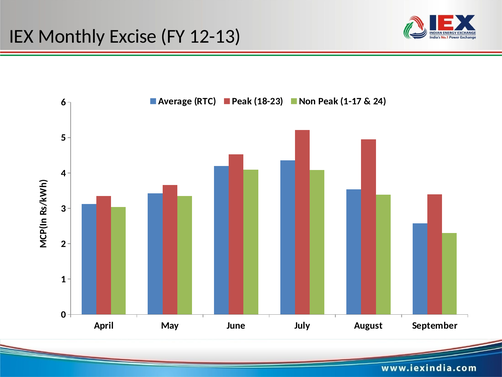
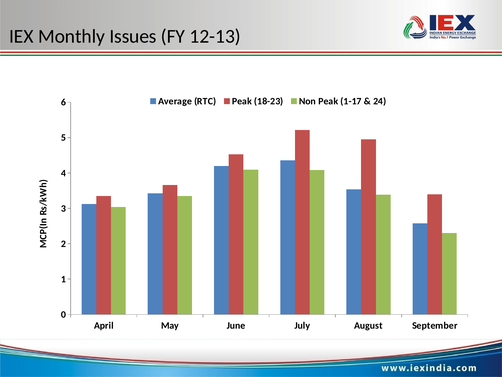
Excise: Excise -> Issues
